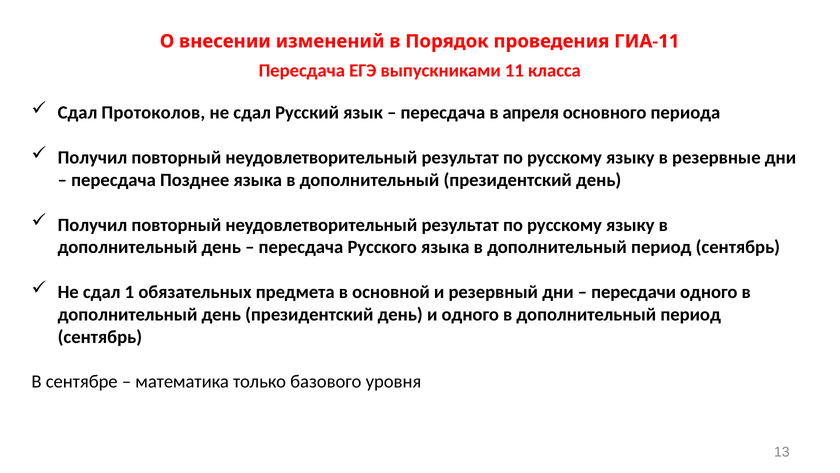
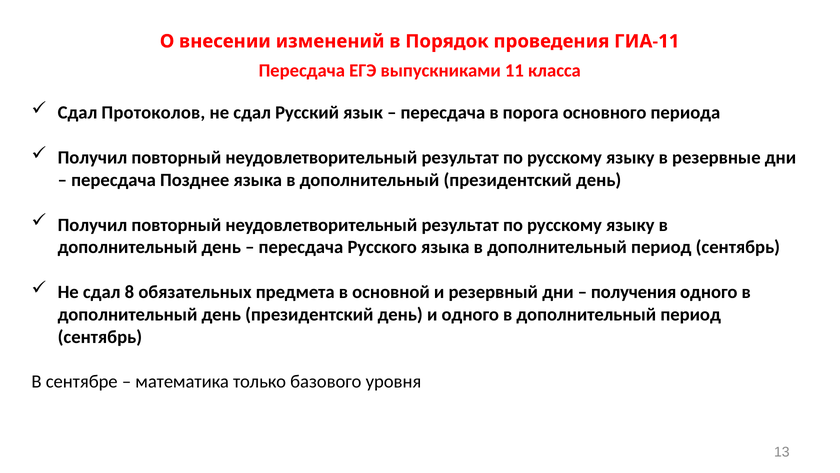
апреля: апреля -> порога
1: 1 -> 8
пересдачи: пересдачи -> получения
